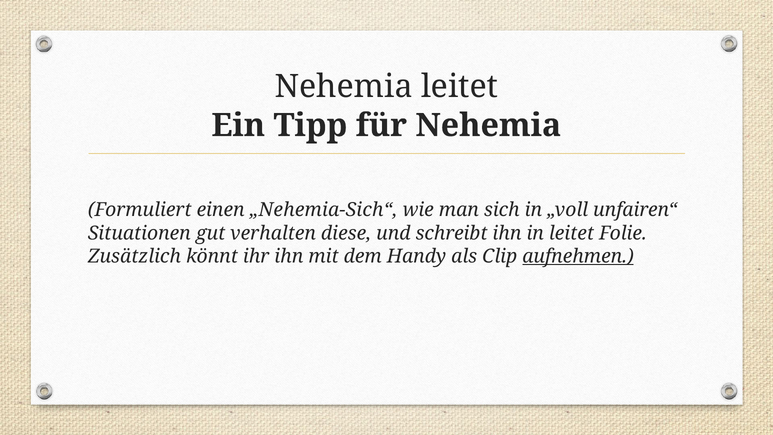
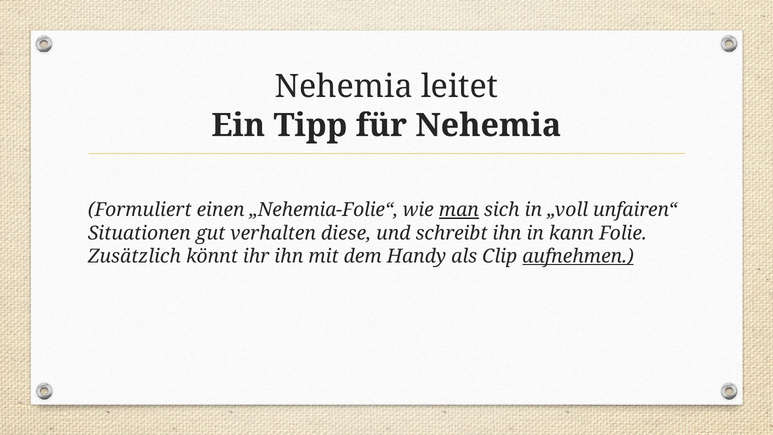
„Nehemia-Sich“: „Nehemia-Sich“ -> „Nehemia-Folie“
man underline: none -> present
in leitet: leitet -> kann
